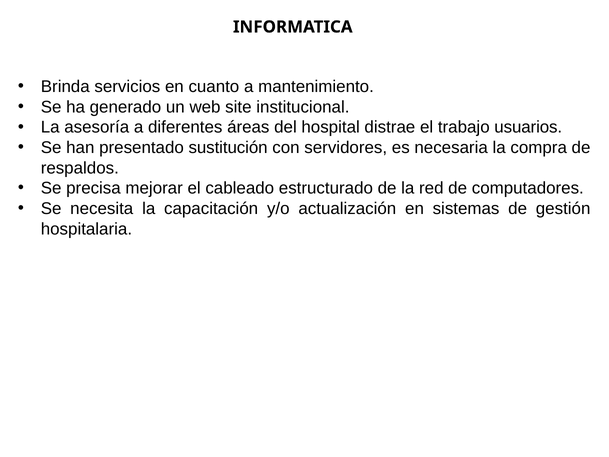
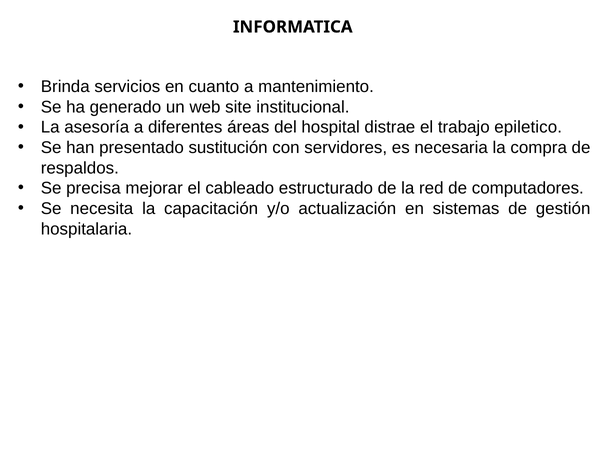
usuarios: usuarios -> epiletico
